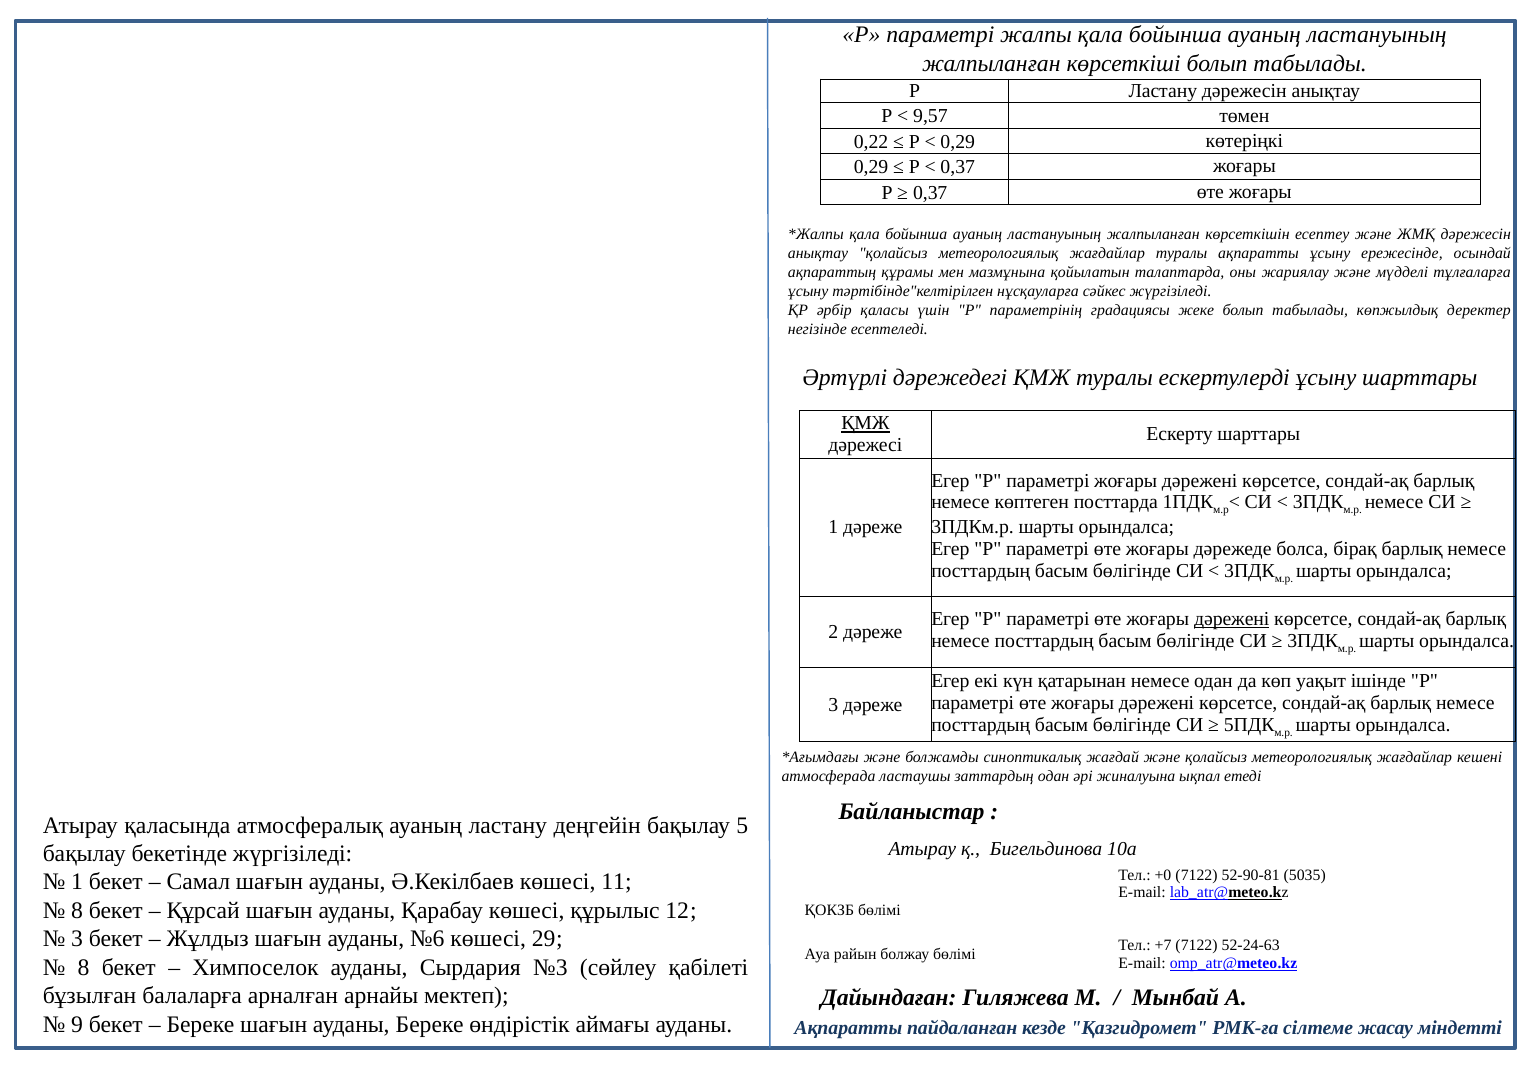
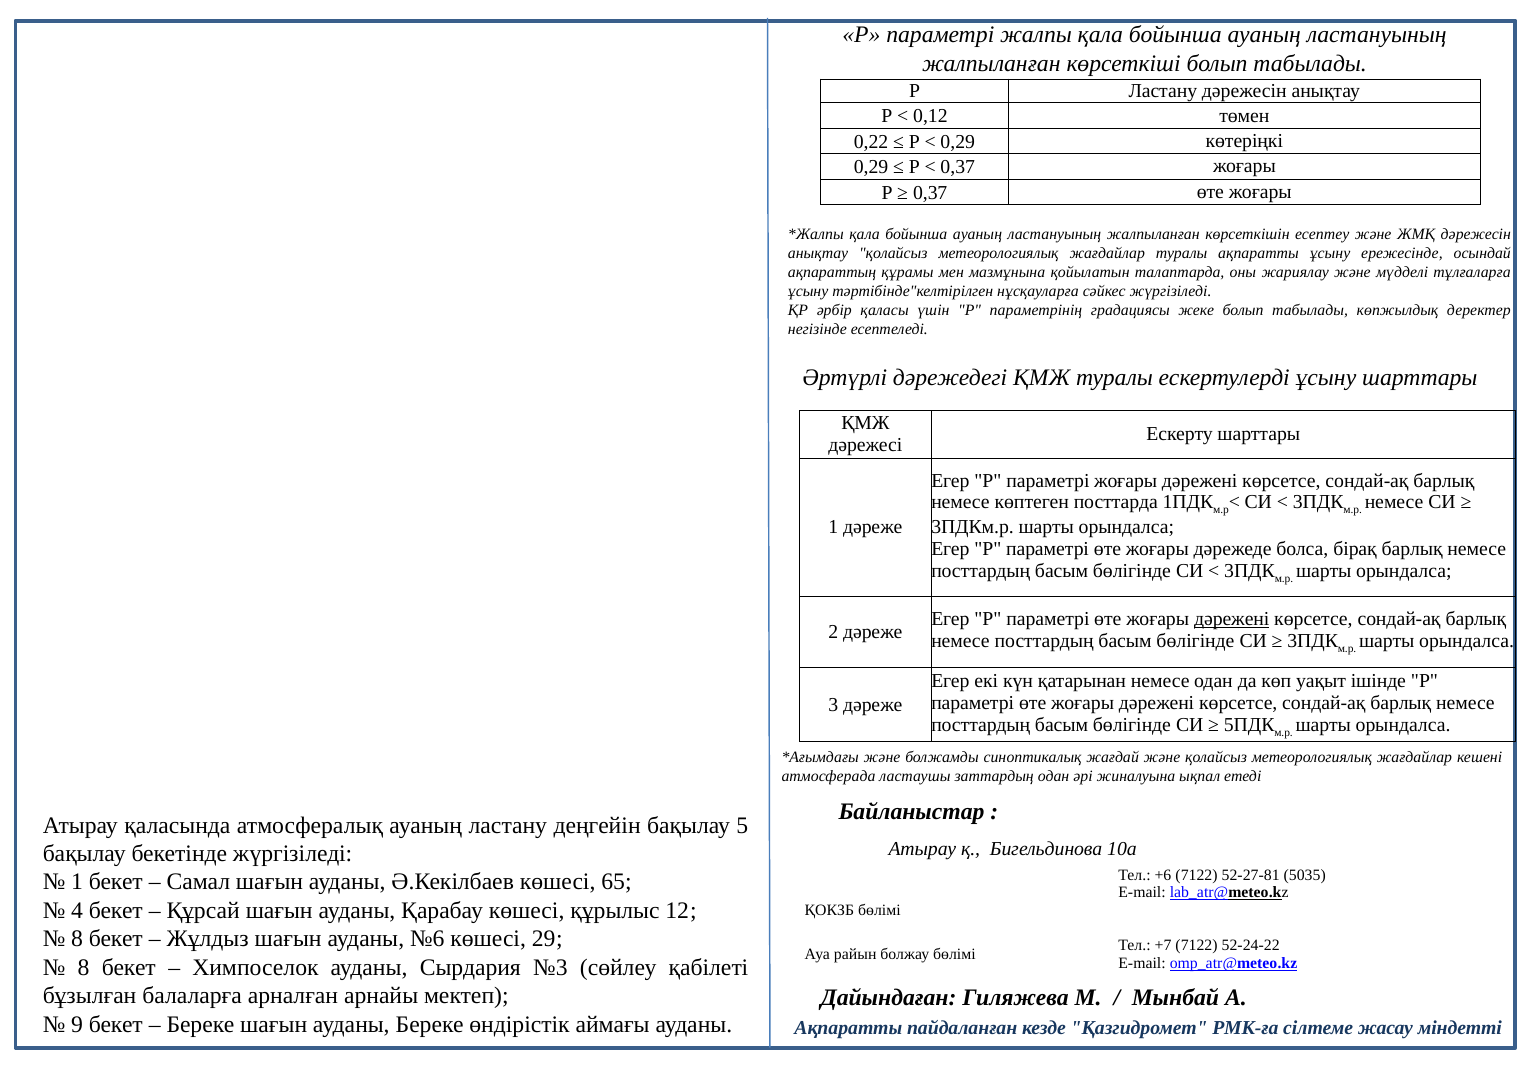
9,57: 9,57 -> 0,12
ҚМЖ at (865, 424) underline: present -> none
+0: +0 -> +6
52-90-81: 52-90-81 -> 52-27-81
11: 11 -> 65
8 at (77, 911): 8 -> 4
3 at (77, 939): 3 -> 8
52-24-63: 52-24-63 -> 52-24-22
